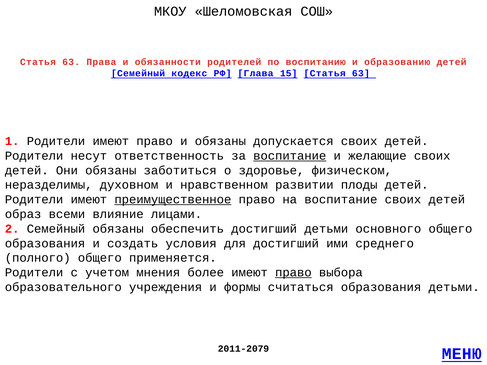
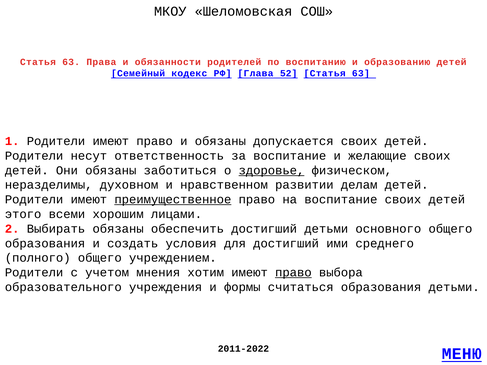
15: 15 -> 52
воспитание at (290, 156) underline: present -> none
здоровье underline: none -> present
плоды: плоды -> делам
образ: образ -> этого
влияние: влияние -> хорошим
2 Семейный: Семейный -> Выбирать
применяется: применяется -> учреждением
более: более -> хотим
2011-2079: 2011-2079 -> 2011-2022
